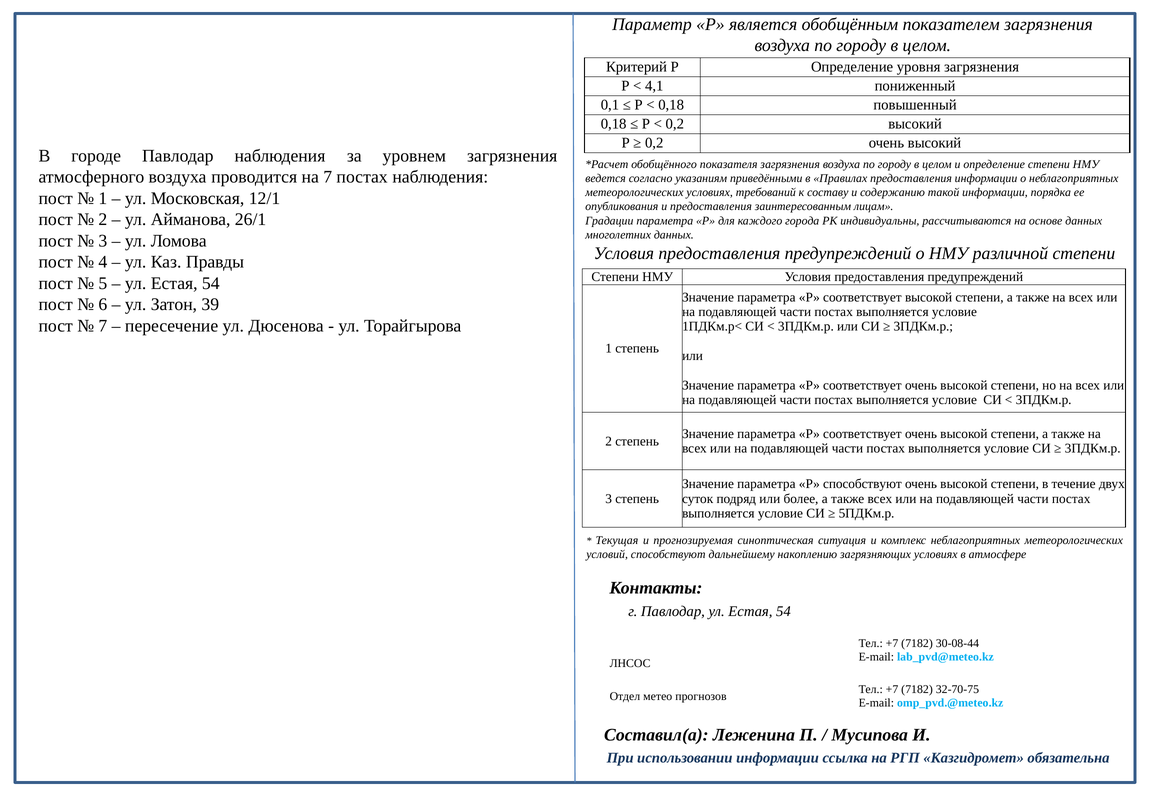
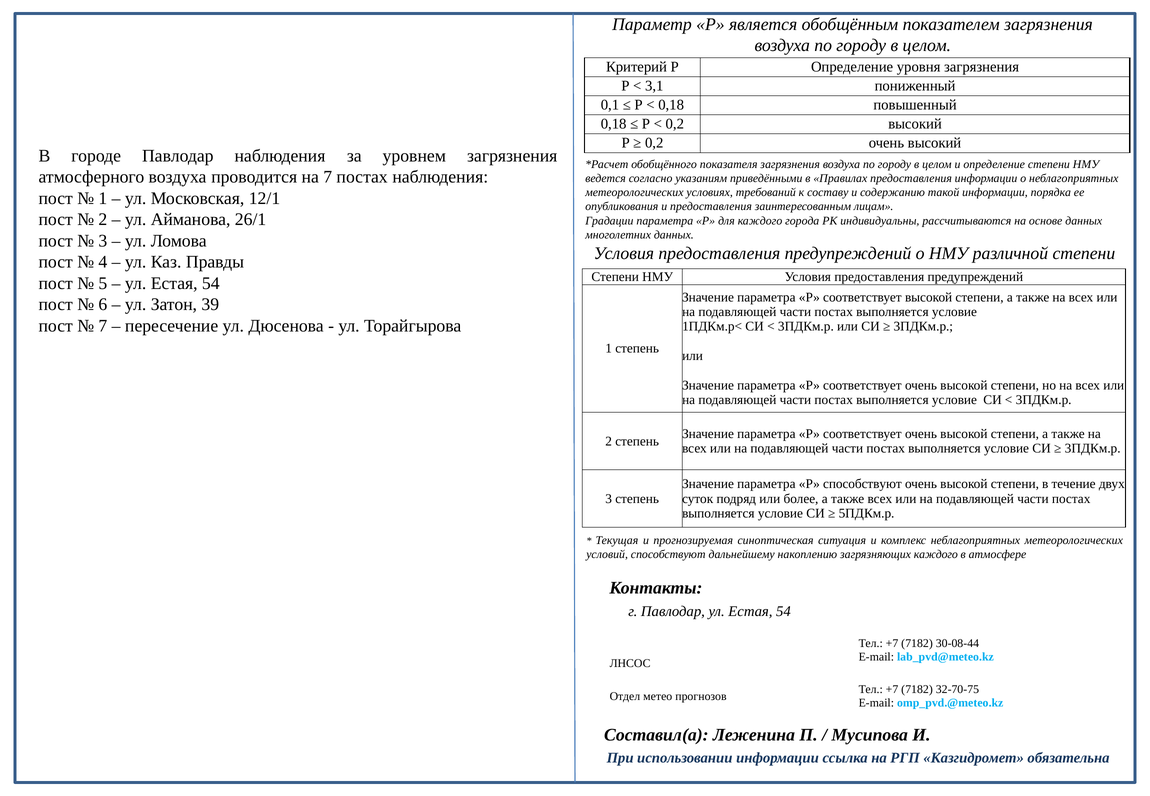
4,1: 4,1 -> 3,1
загрязняющих условиях: условиях -> каждого
